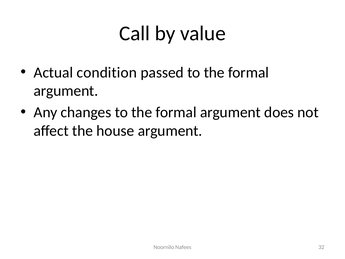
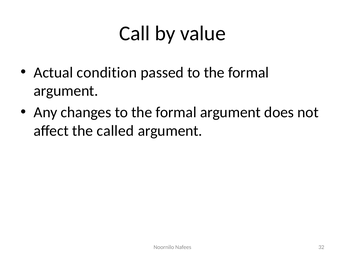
house: house -> called
